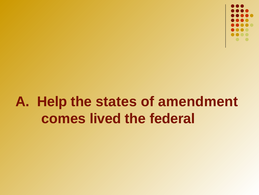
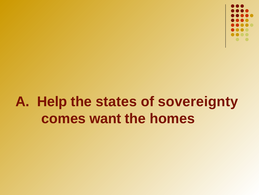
amendment: amendment -> sovereignty
lived: lived -> want
federal: federal -> homes
